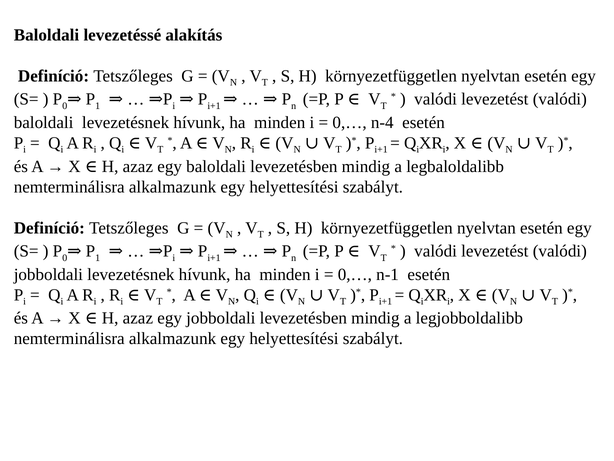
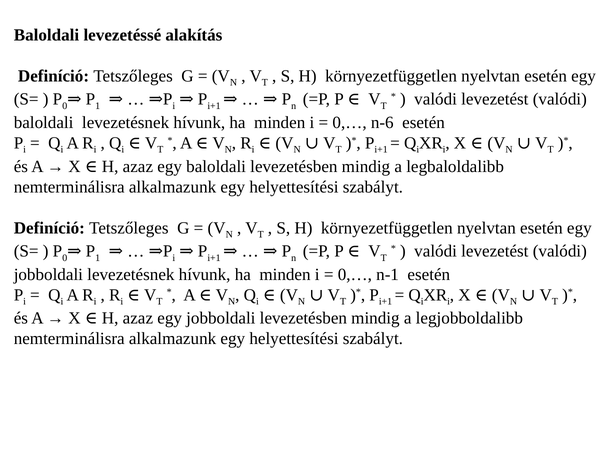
n-4: n-4 -> n-6
